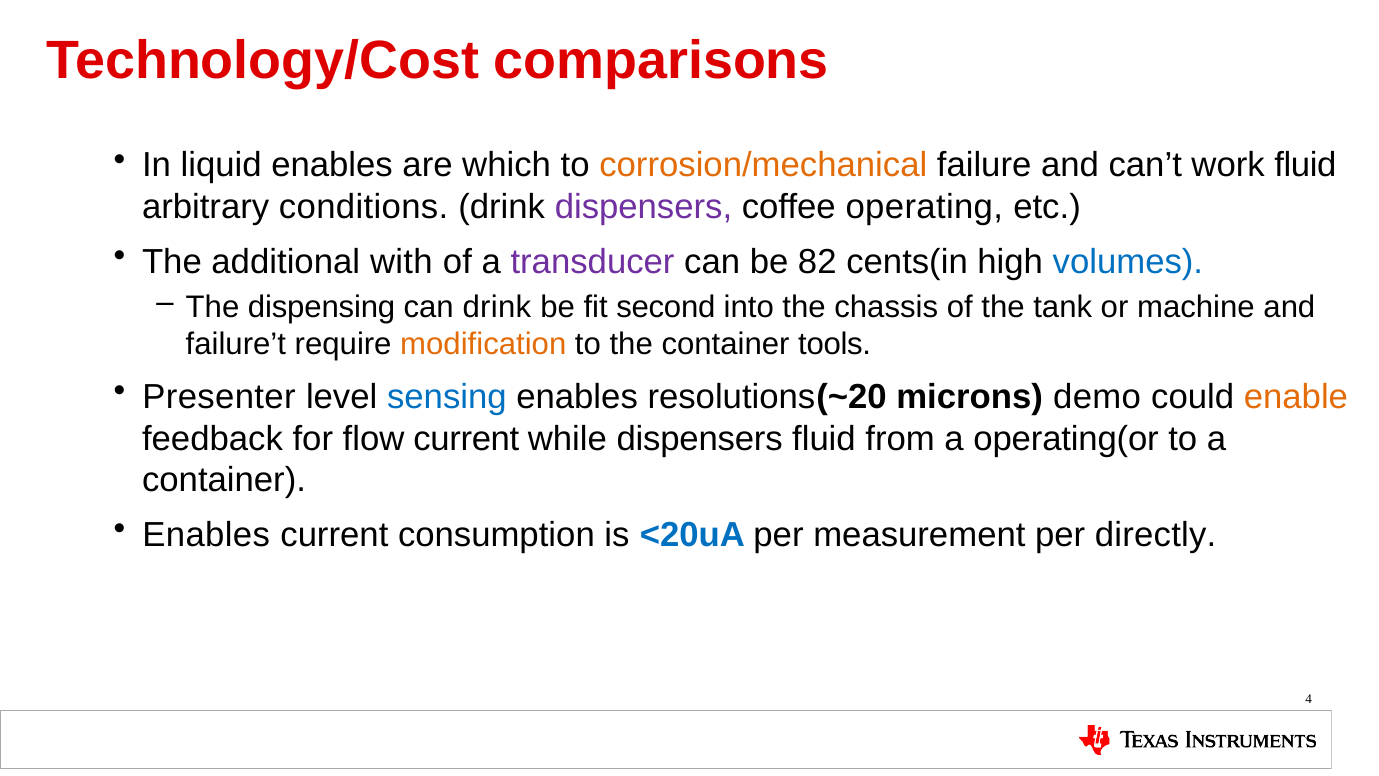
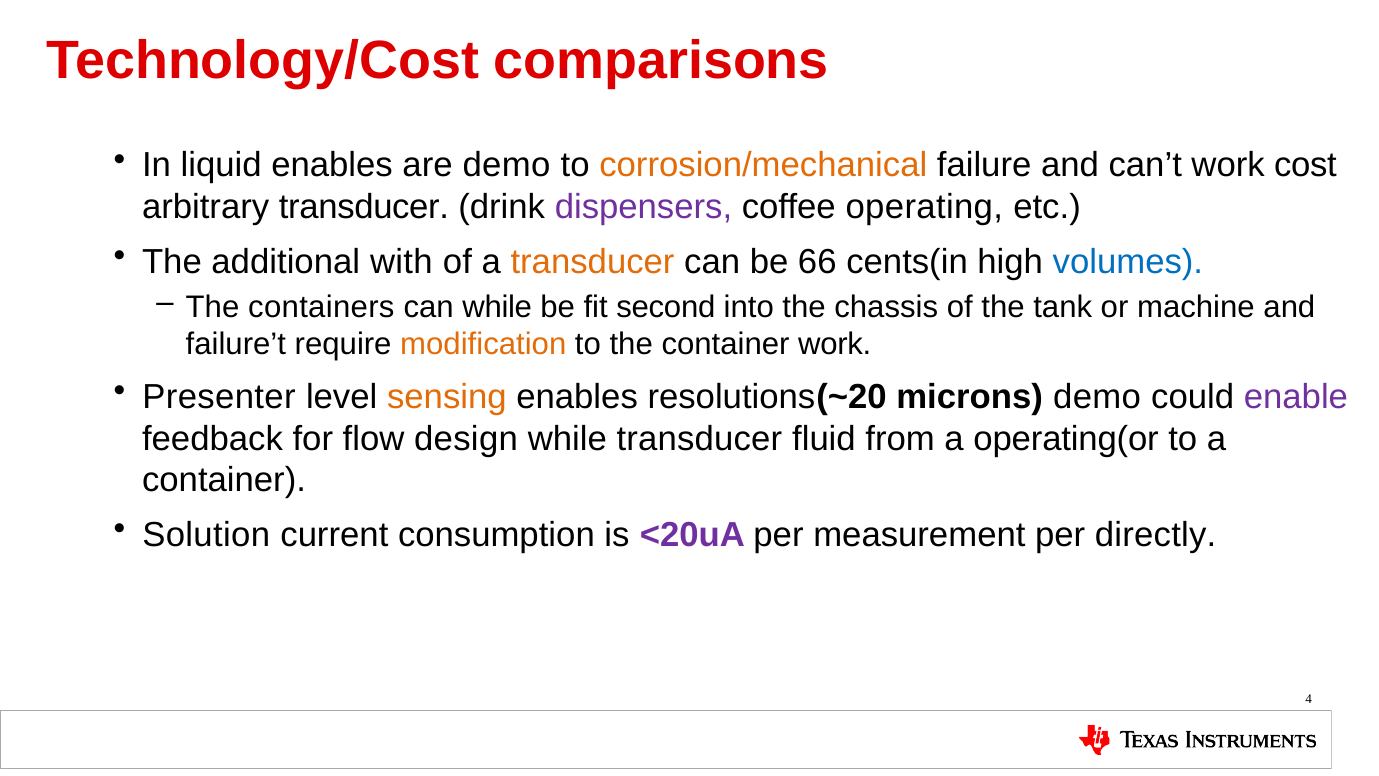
are which: which -> demo
work fluid: fluid -> cost
arbitrary conditions: conditions -> transducer
transducer at (593, 262) colour: purple -> orange
82: 82 -> 66
dispensing: dispensing -> containers
can drink: drink -> while
container tools: tools -> work
sensing colour: blue -> orange
enable colour: orange -> purple
flow current: current -> design
while dispensers: dispensers -> transducer
Enables at (206, 535): Enables -> Solution
<20uA colour: blue -> purple
